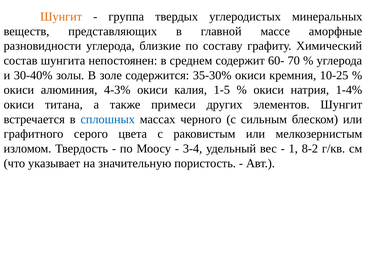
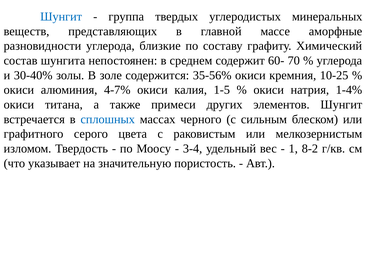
Шунгит at (61, 17) colour: orange -> blue
35-30%: 35-30% -> 35-56%
4-3%: 4-3% -> 4-7%
